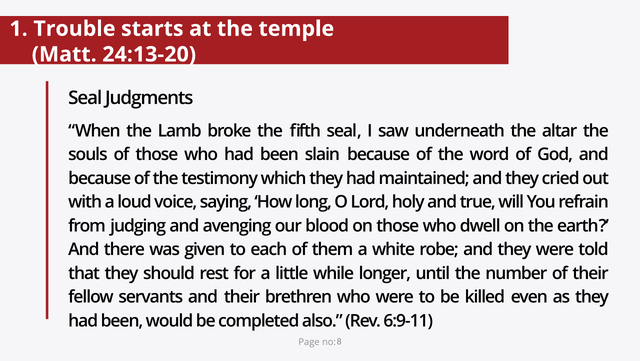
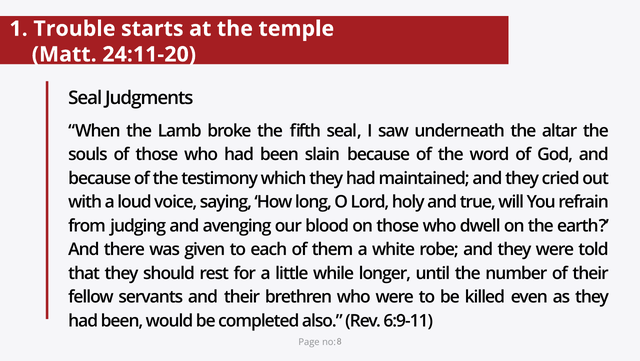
24:13-20: 24:13-20 -> 24:11-20
